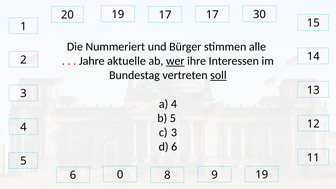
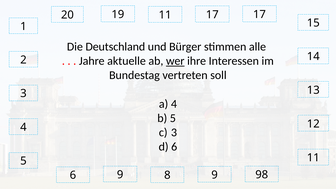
19 17: 17 -> 11
17 30: 30 -> 17
Nummeriert: Nummeriert -> Deutschland
soll underline: present -> none
6 0: 0 -> 9
9 19: 19 -> 98
